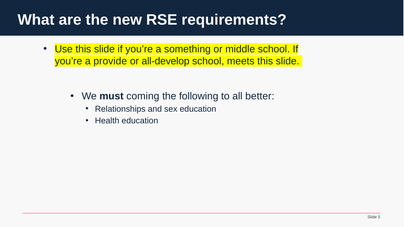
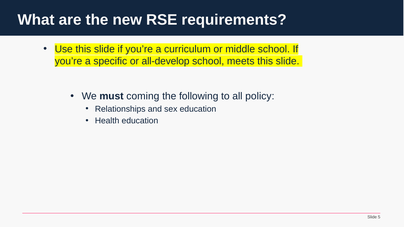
something: something -> curriculum
provide: provide -> specific
better: better -> policy
